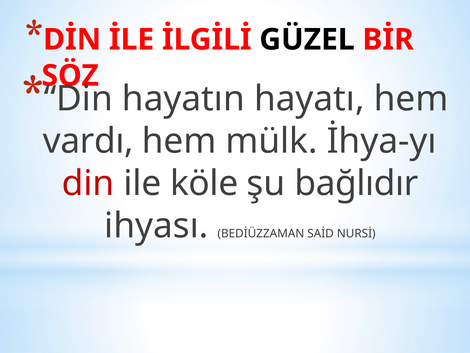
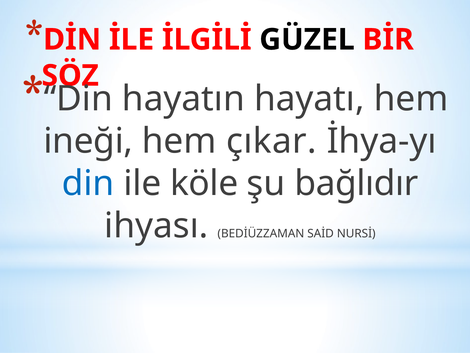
vardı: vardı -> ineği
mülk: mülk -> çıkar
din at (88, 183) colour: red -> blue
